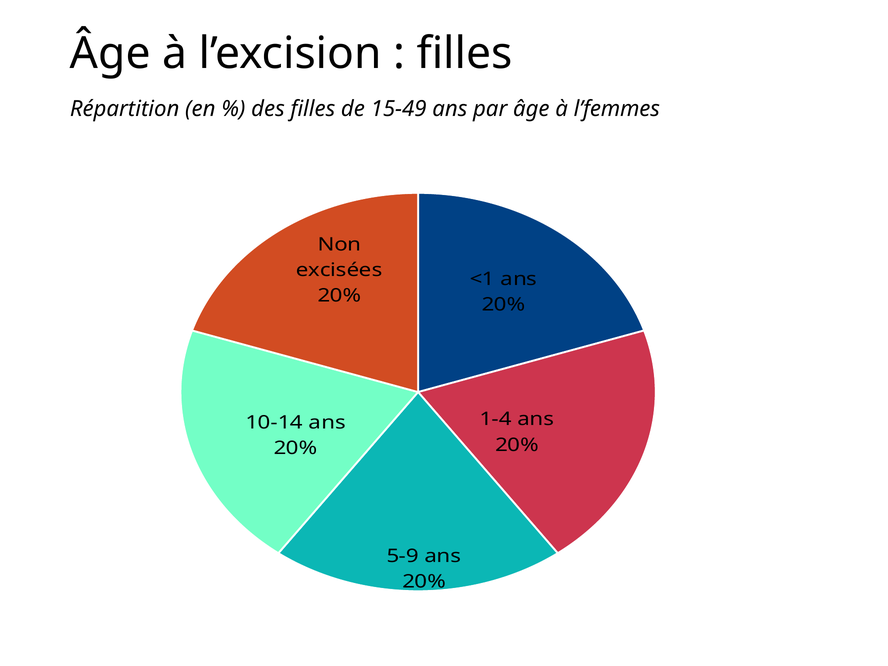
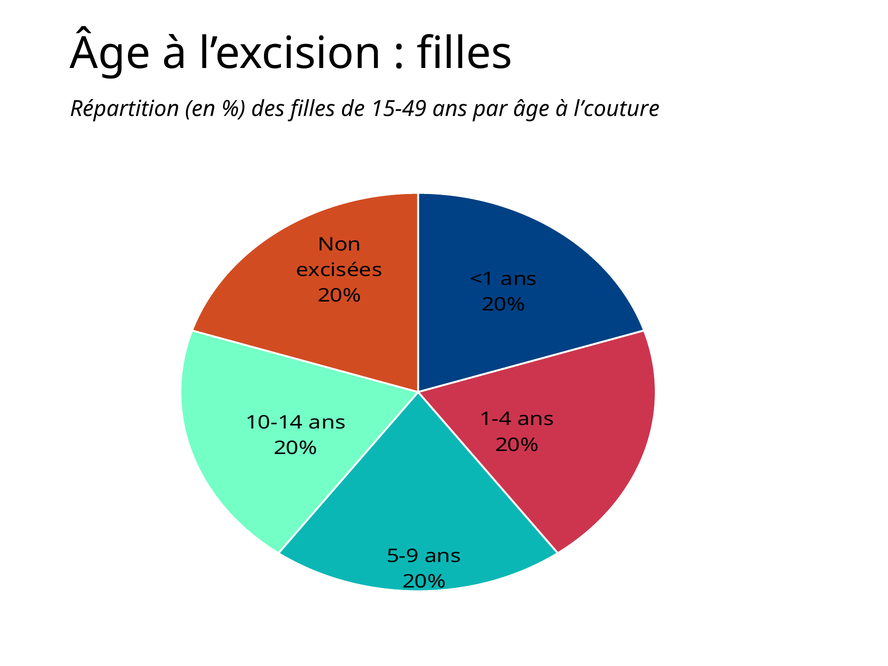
l’femmes: l’femmes -> l’couture
